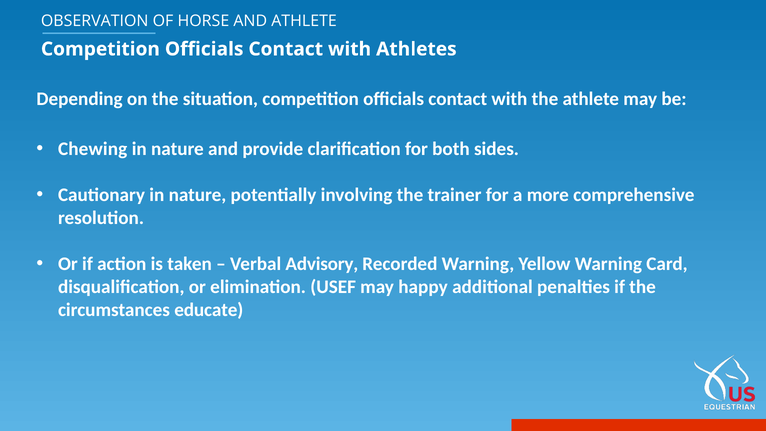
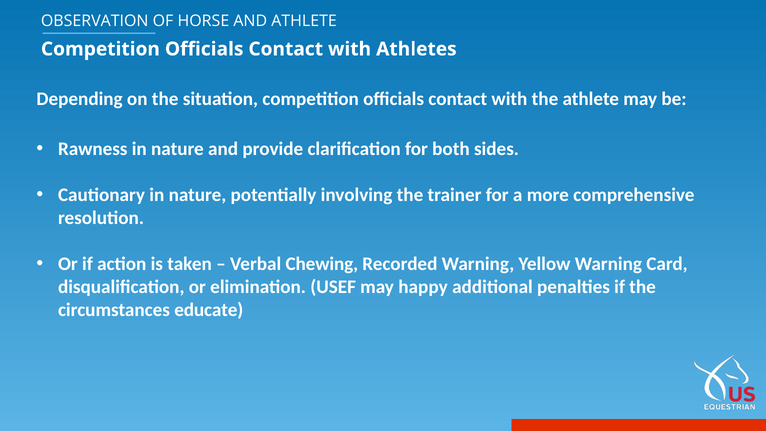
Chewing: Chewing -> Rawness
Advisory: Advisory -> Chewing
